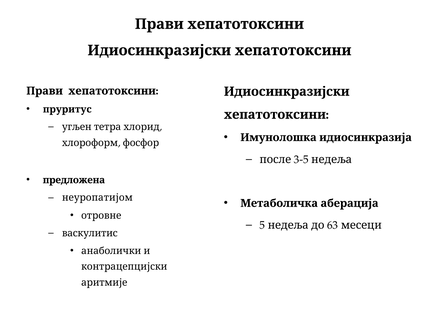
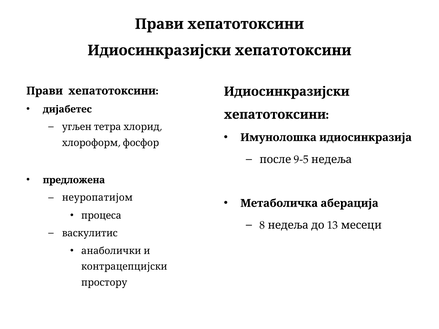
пруритус: пруритус -> дијабетес
3-5: 3-5 -> 9-5
отровне: отровне -> процеса
5: 5 -> 8
63: 63 -> 13
аритмије: аритмије -> простору
